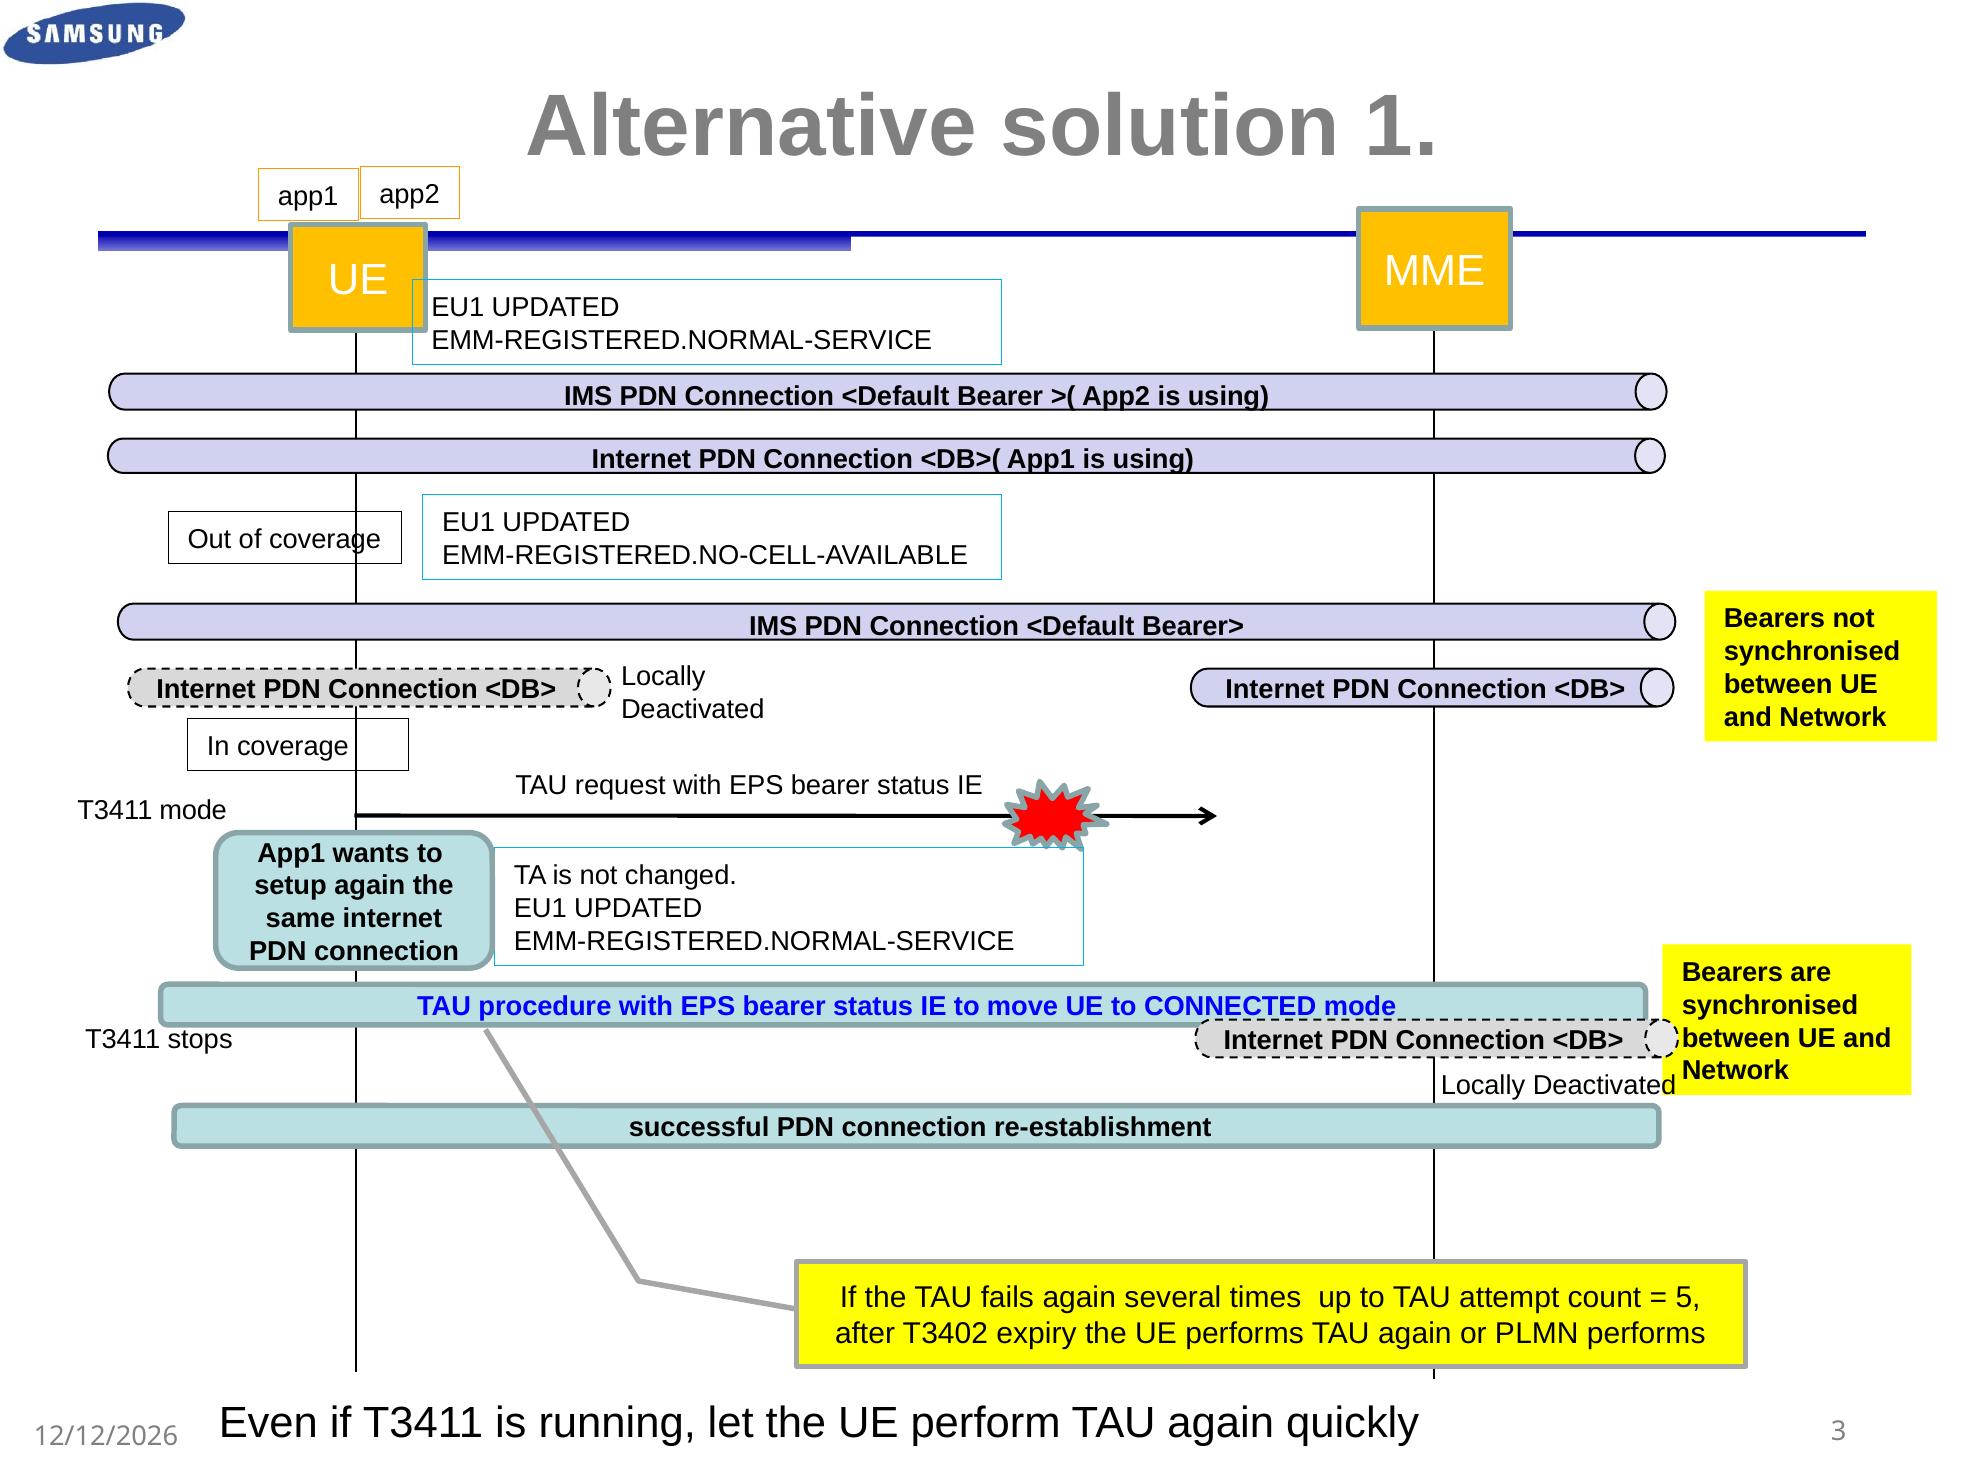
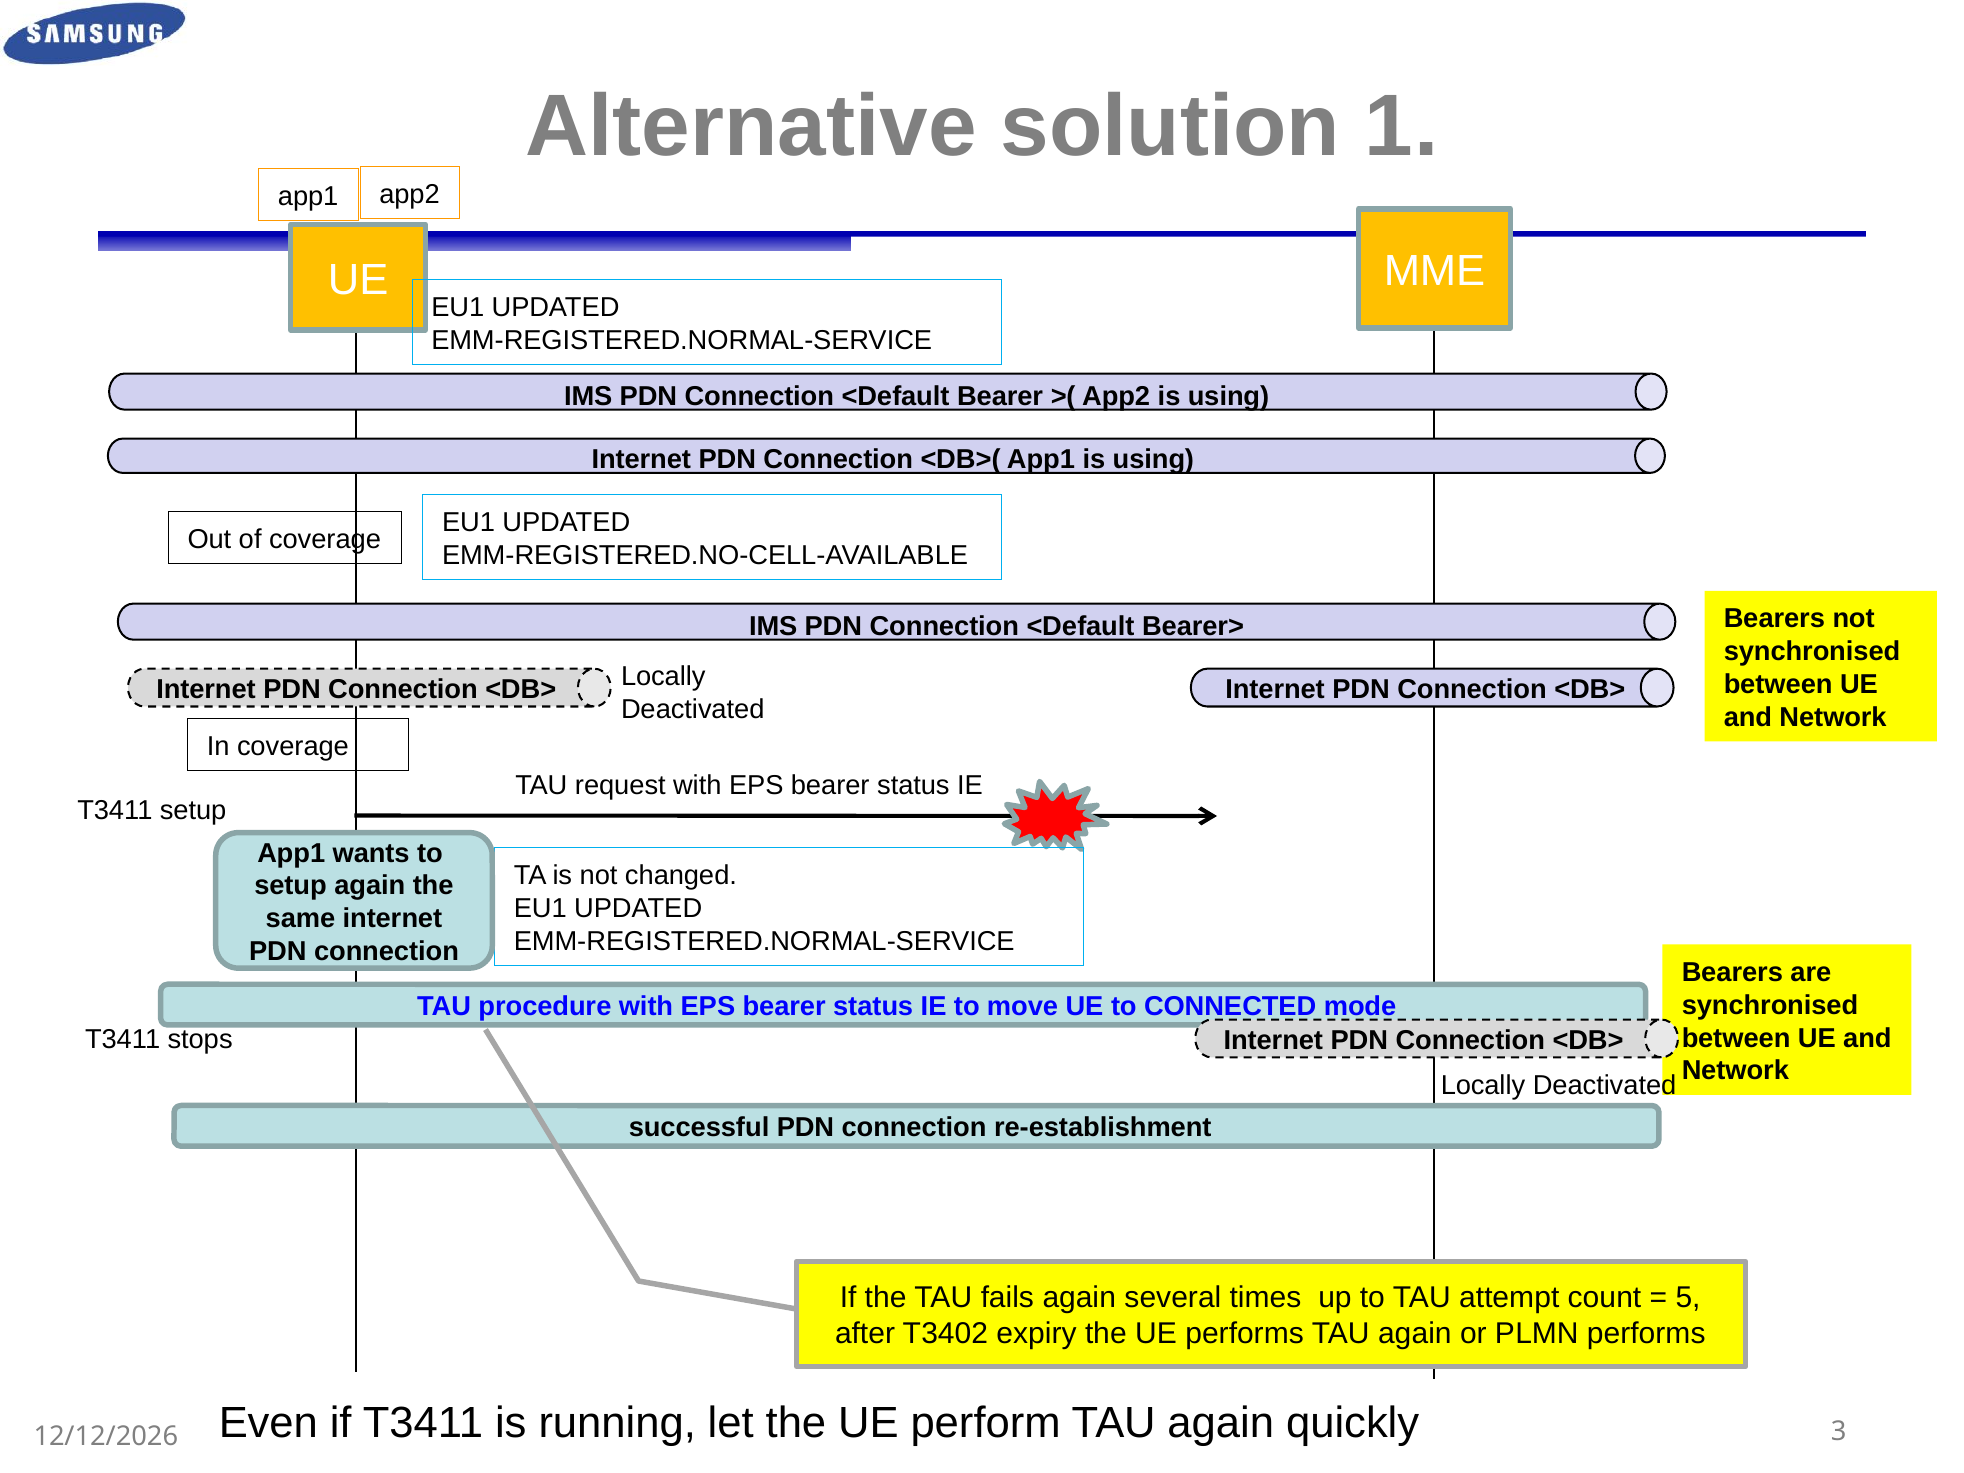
T3411 mode: mode -> setup
